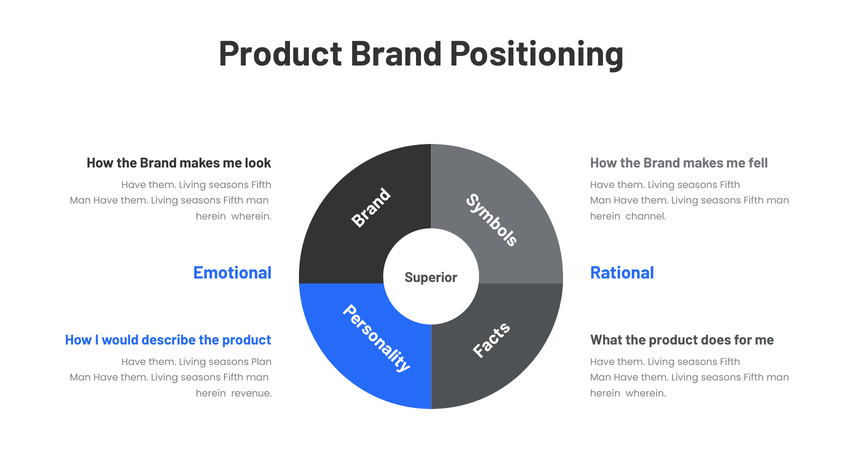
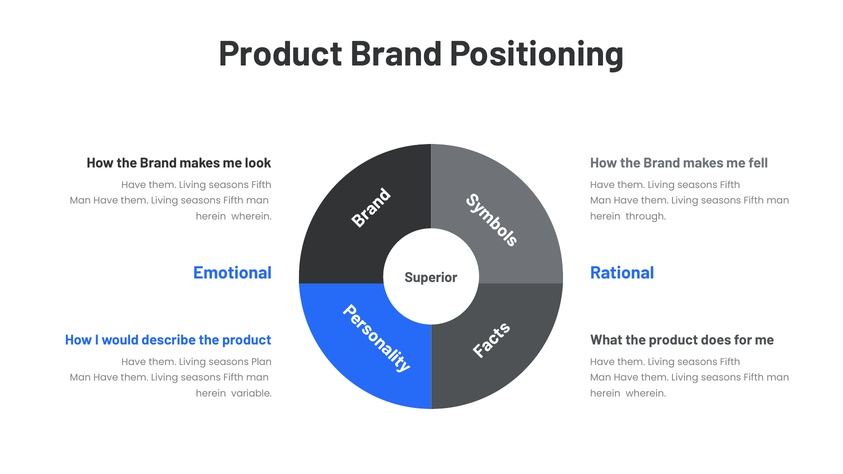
channel: channel -> through
revenue: revenue -> variable
